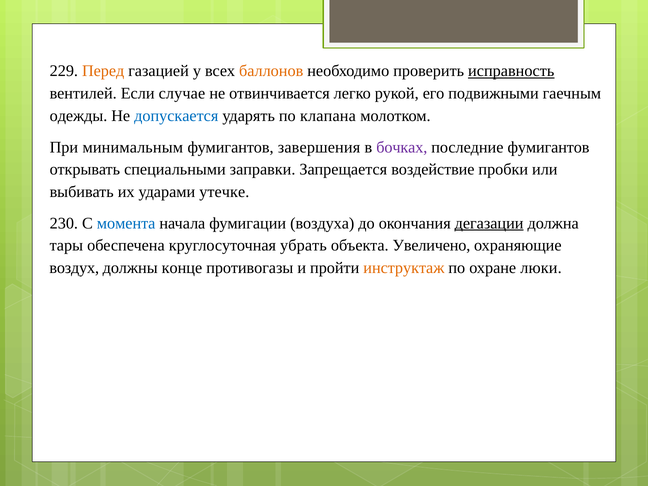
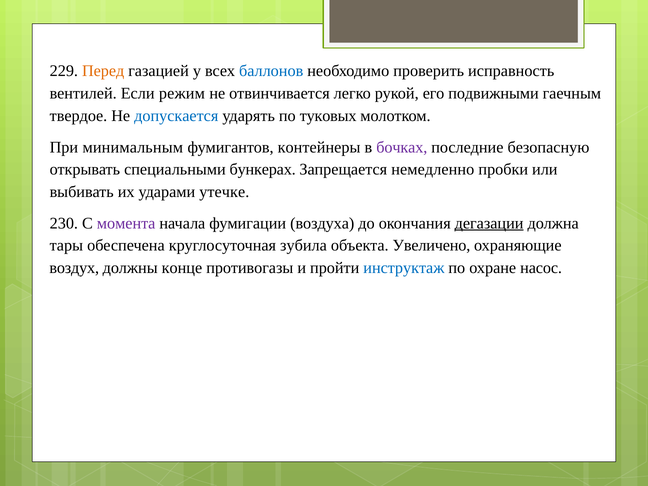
баллонов colour: orange -> blue
исправность underline: present -> none
случае: случае -> режим
одежды: одежды -> твердое
клапана: клапана -> туковых
завершения: завершения -> контейнеры
последние фумигантов: фумигантов -> безопасную
заправки: заправки -> бункерах
воздействие: воздействие -> немедленно
момента colour: blue -> purple
убрать: убрать -> зубила
инструктаж colour: orange -> blue
люки: люки -> насос
